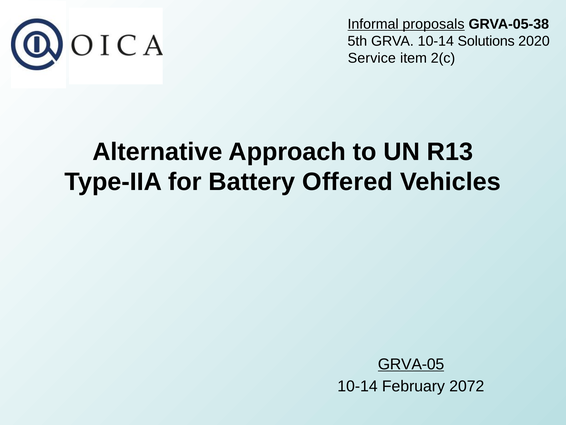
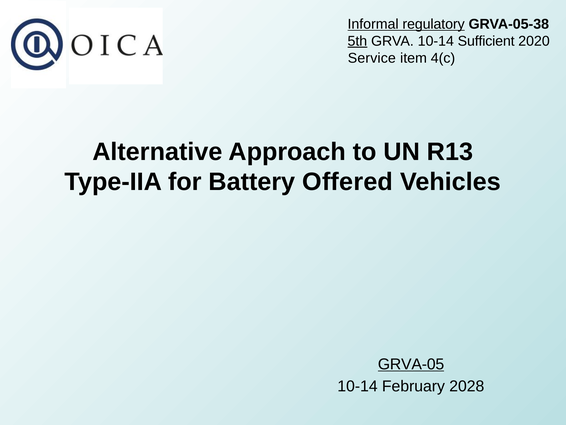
proposals: proposals -> regulatory
5th underline: none -> present
Solutions: Solutions -> Sufficient
2(c: 2(c -> 4(c
2072: 2072 -> 2028
